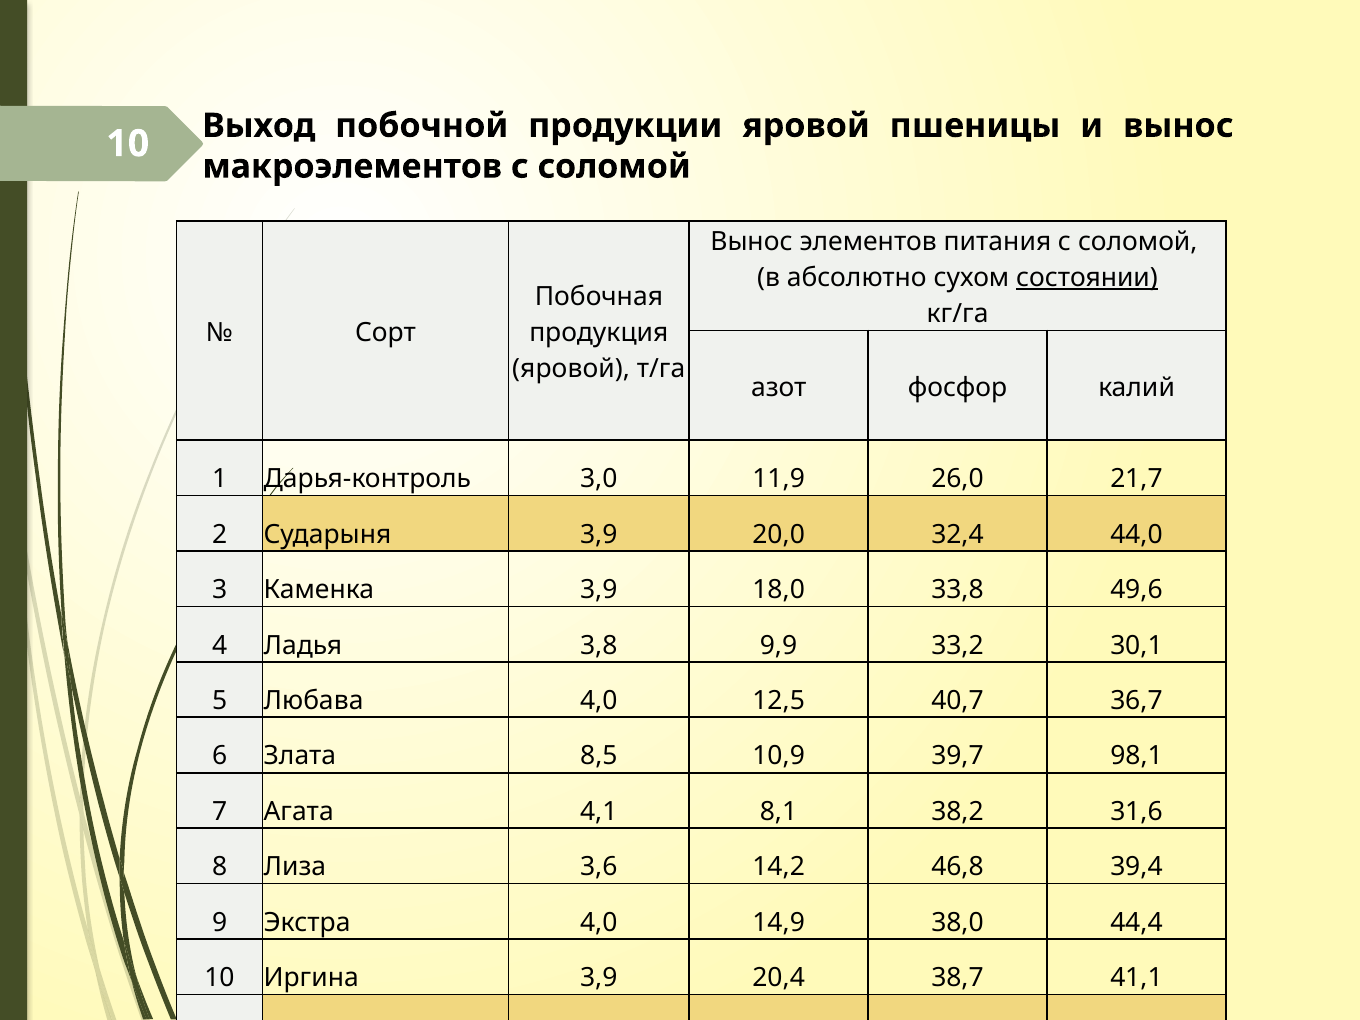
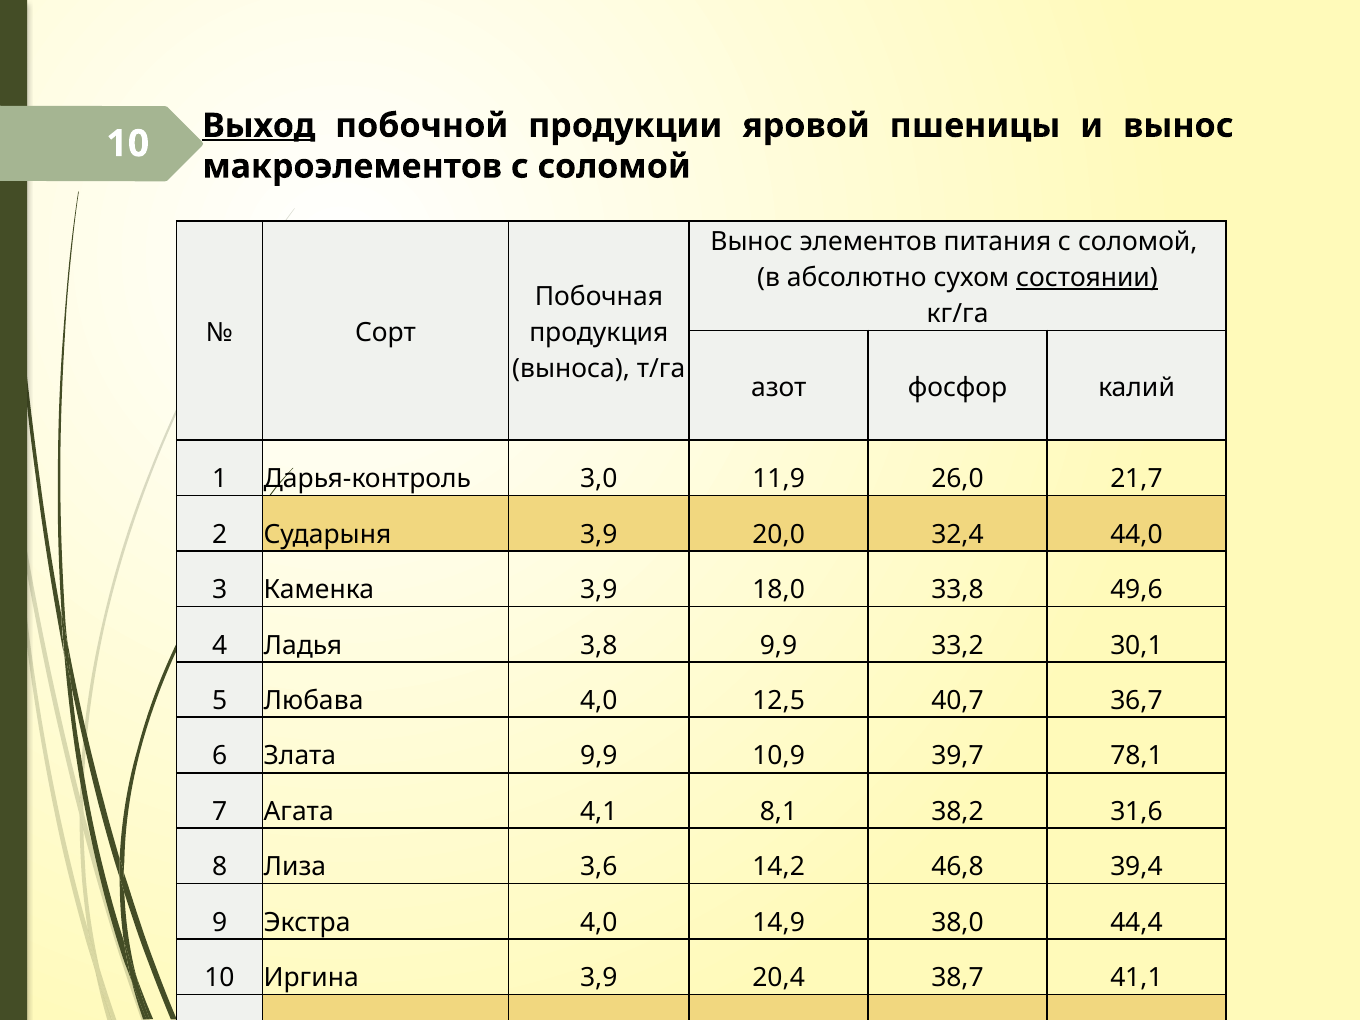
Выход underline: none -> present
яровой at (571, 369): яровой -> выноса
Злата 8,5: 8,5 -> 9,9
98,1: 98,1 -> 78,1
